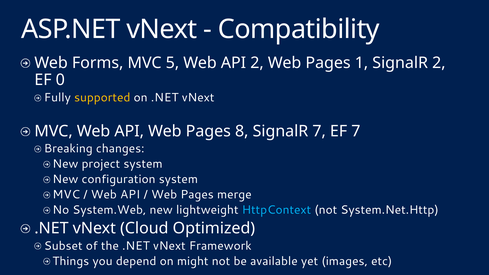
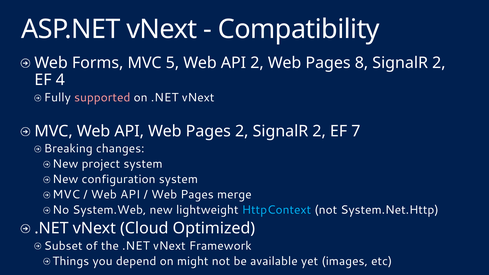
1: 1 -> 8
0: 0 -> 4
supported colour: yellow -> pink
Pages 8: 8 -> 2
7 at (319, 131): 7 -> 2
